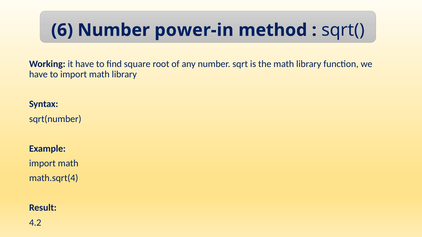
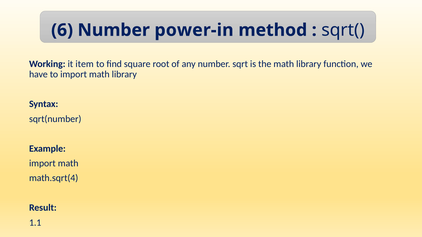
it have: have -> item
4.2: 4.2 -> 1.1
